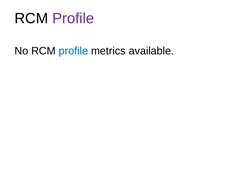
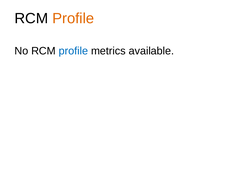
Profile at (73, 18) colour: purple -> orange
